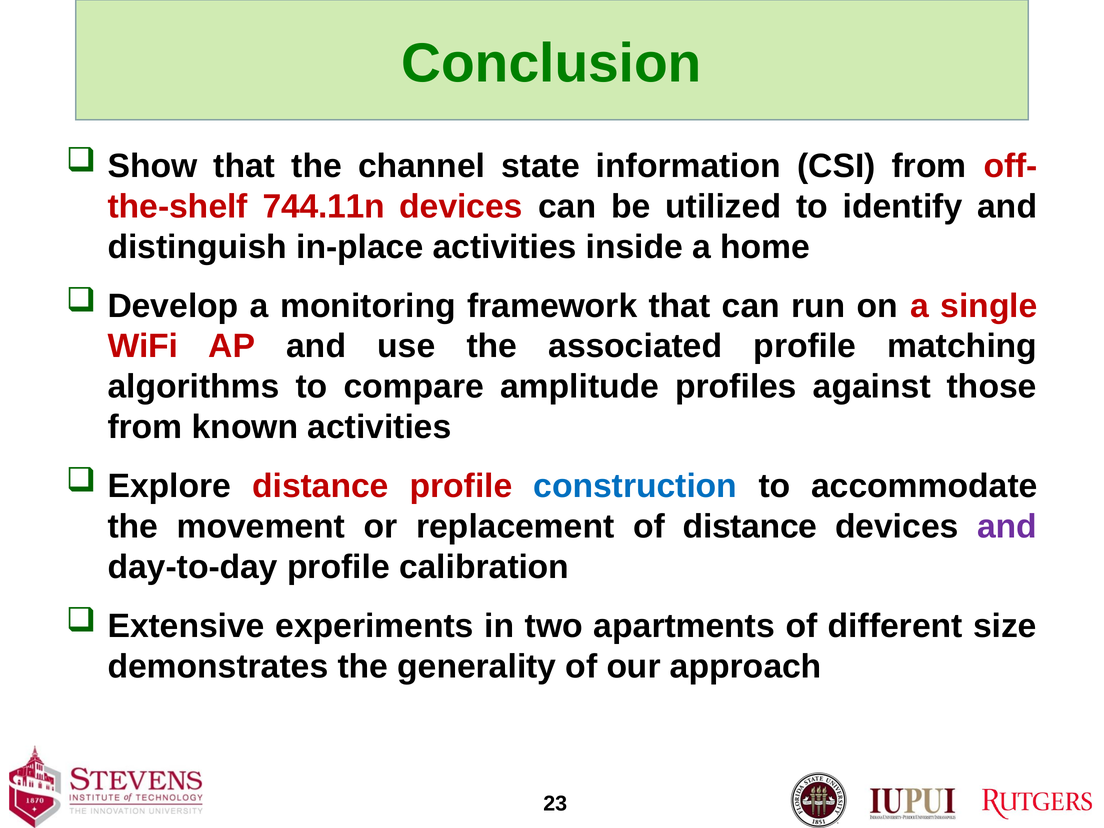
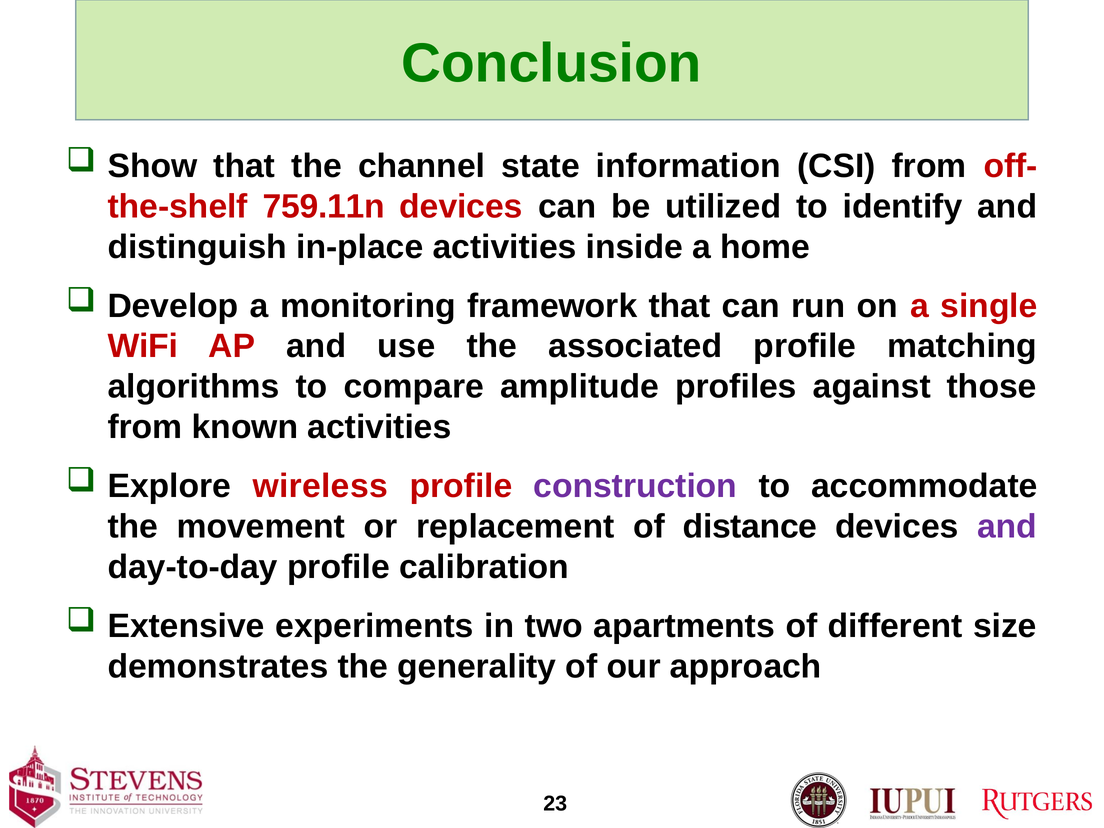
744.11n: 744.11n -> 759.11n
Explore distance: distance -> wireless
construction colour: blue -> purple
